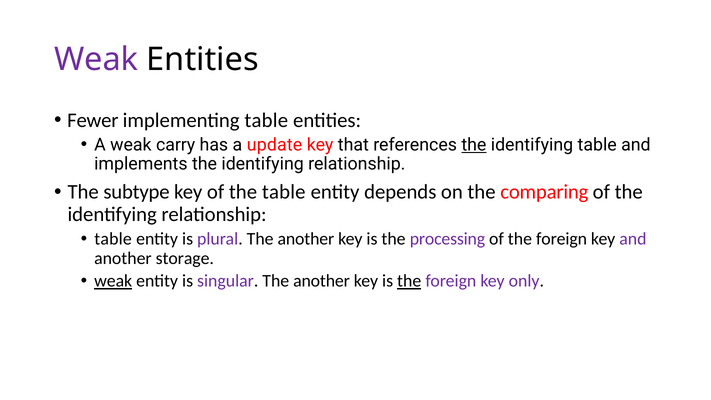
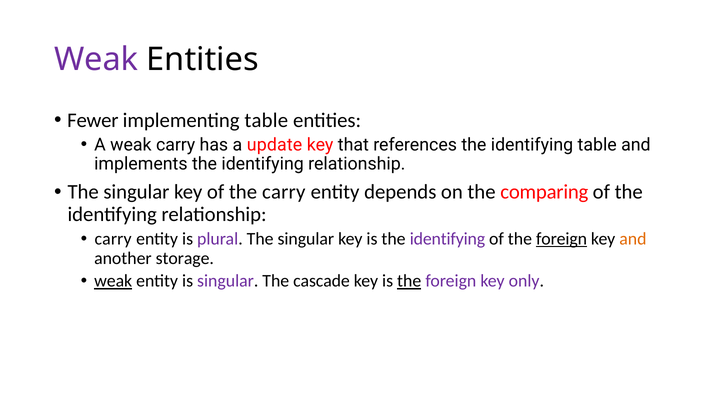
the at (474, 145) underline: present -> none
subtype at (136, 192): subtype -> singular
the table: table -> carry
table at (113, 239): table -> carry
plural The another: another -> singular
is the processing: processing -> identifying
foreign at (562, 239) underline: none -> present
and at (633, 239) colour: purple -> orange
singular The another: another -> cascade
